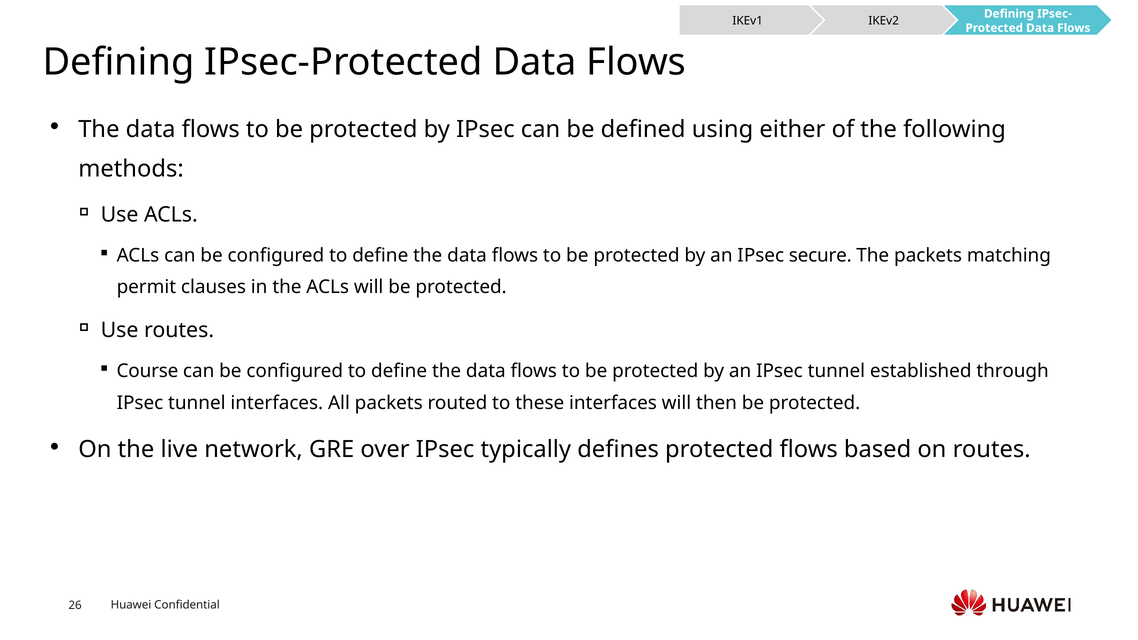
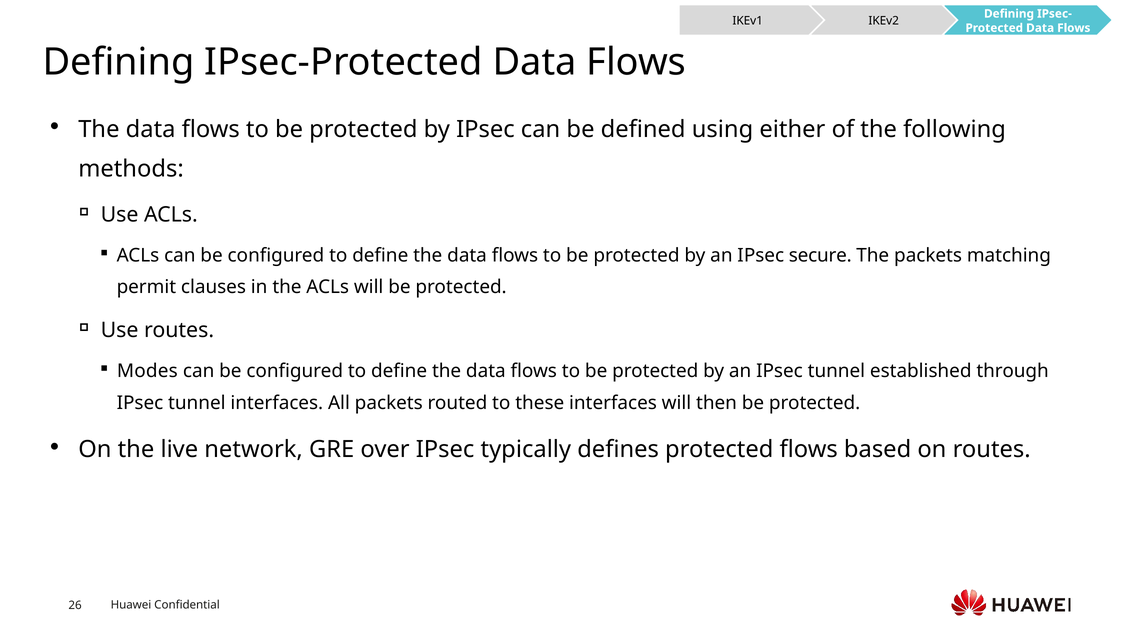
Course: Course -> Modes
